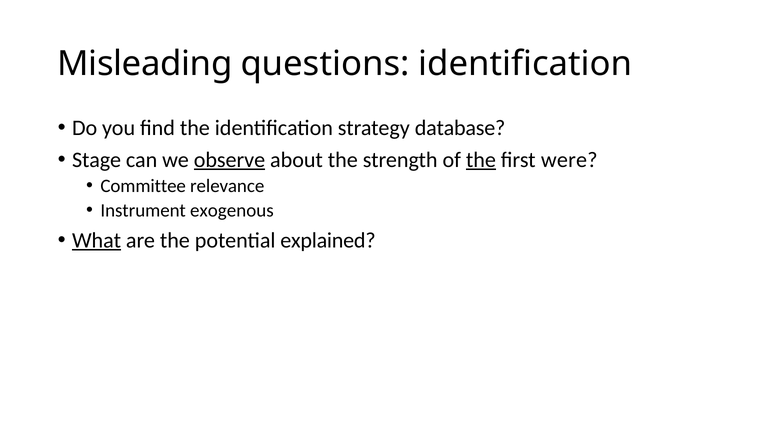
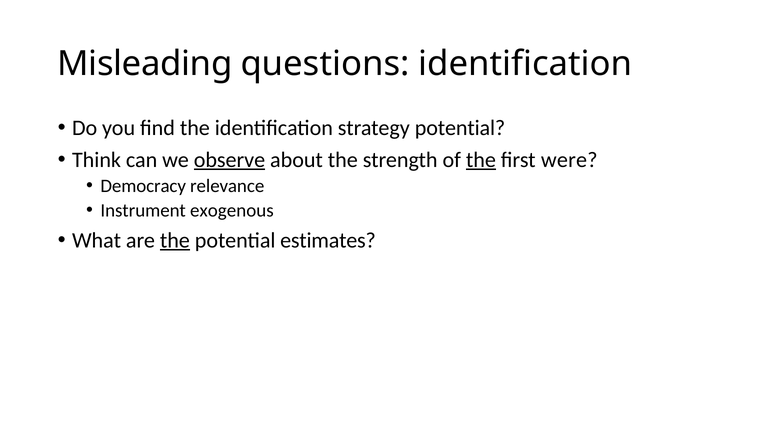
strategy database: database -> potential
Stage: Stage -> Think
Committee: Committee -> Democracy
What underline: present -> none
the at (175, 241) underline: none -> present
explained: explained -> estimates
